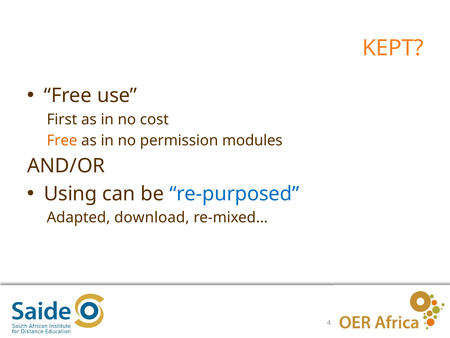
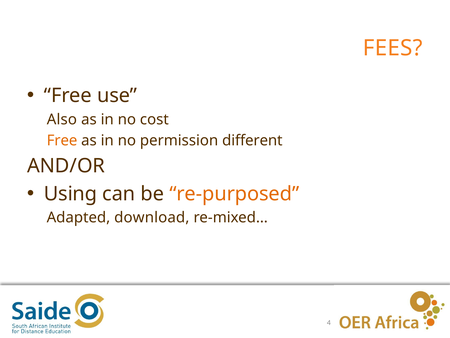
KEPT: KEPT -> FEES
First: First -> Also
modules: modules -> different
re-purposed colour: blue -> orange
